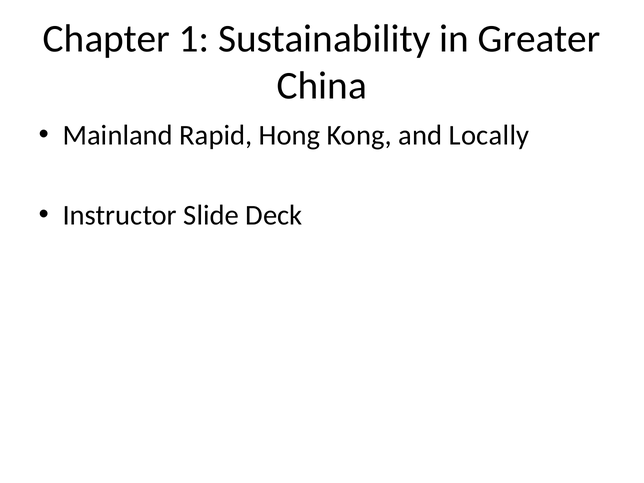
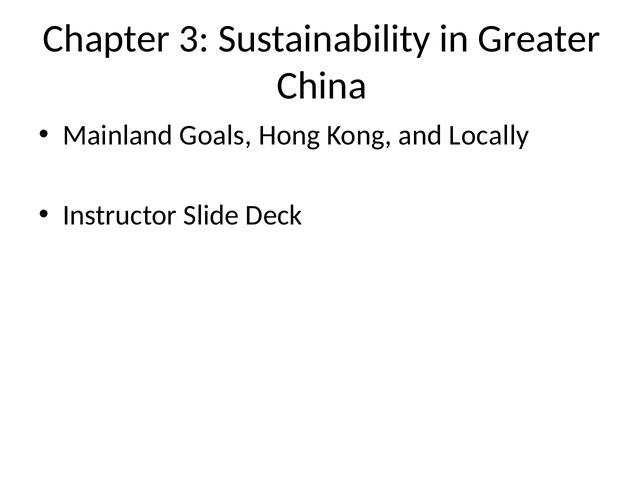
1: 1 -> 3
Rapid: Rapid -> Goals
